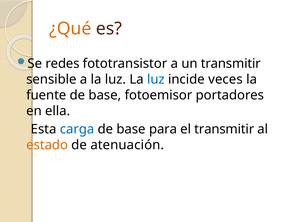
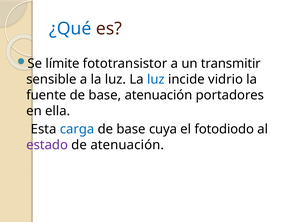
¿Qué colour: orange -> blue
redes: redes -> límite
veces: veces -> vidrio
base fotoemisor: fotoemisor -> atenuación
para: para -> cuya
el transmitir: transmitir -> fotodiodo
estado colour: orange -> purple
